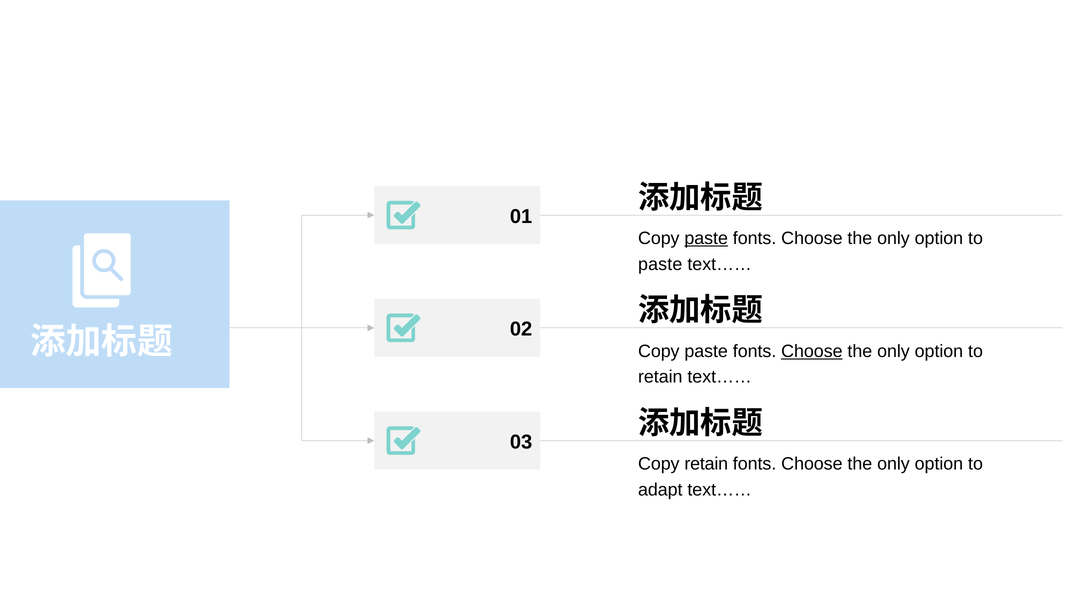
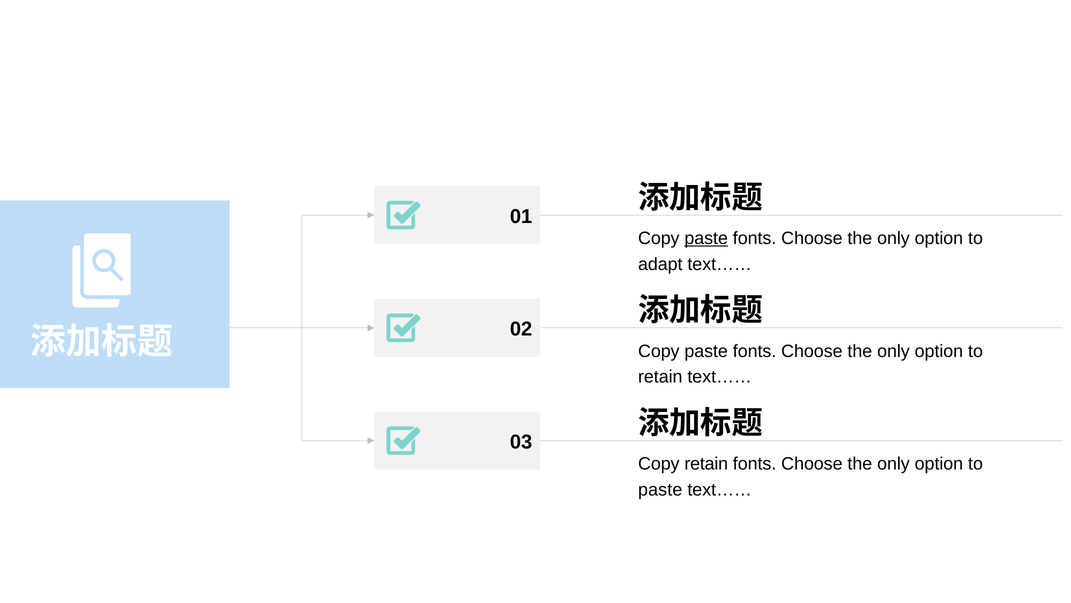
paste at (660, 264): paste -> adapt
Choose at (812, 351) underline: present -> none
adapt at (660, 489): adapt -> paste
